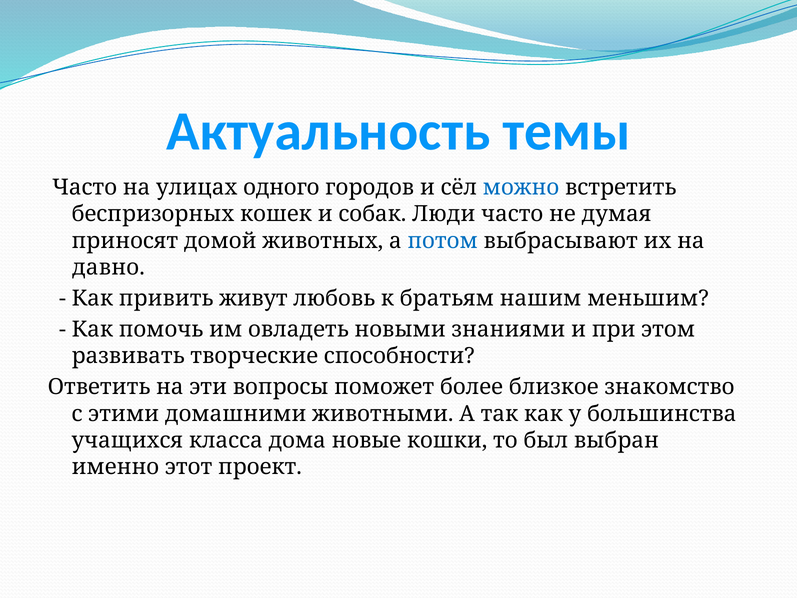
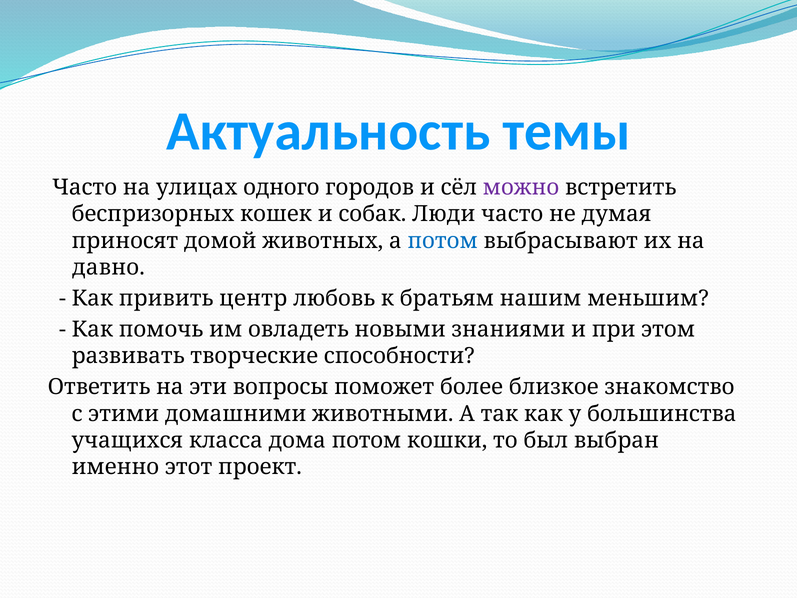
можно colour: blue -> purple
живут: живут -> центр
дома новые: новые -> потом
